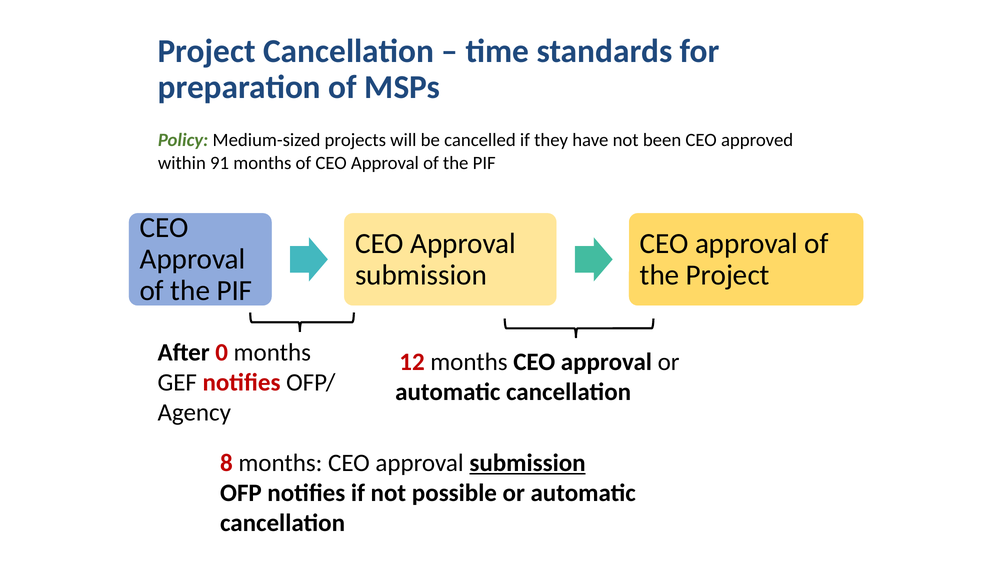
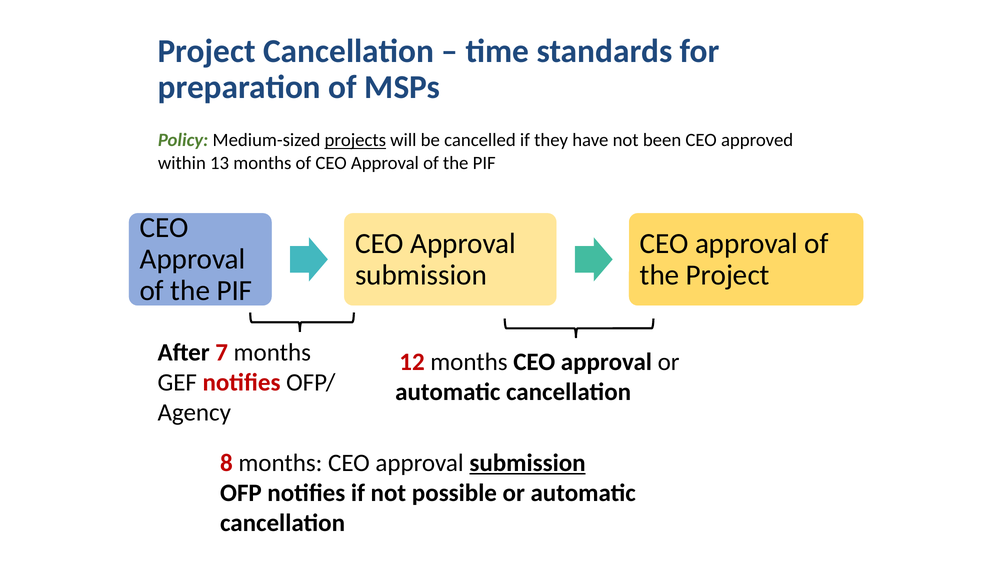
projects underline: none -> present
91: 91 -> 13
0: 0 -> 7
